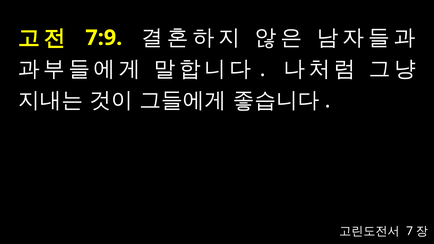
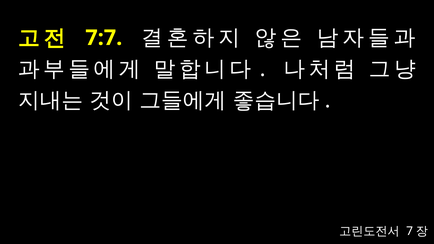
7:9: 7:9 -> 7:7
